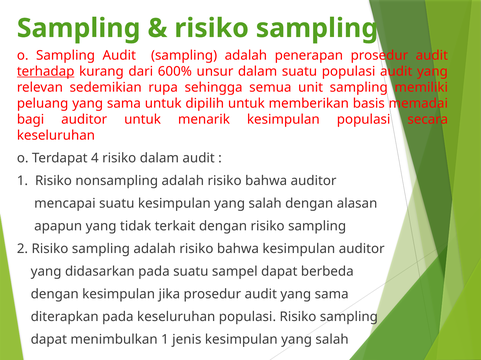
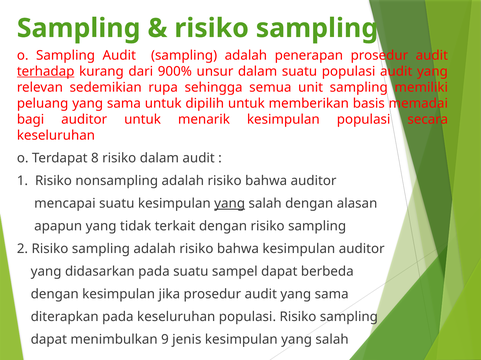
600%: 600% -> 900%
4: 4 -> 8
yang at (230, 204) underline: none -> present
menimbulkan 1: 1 -> 9
